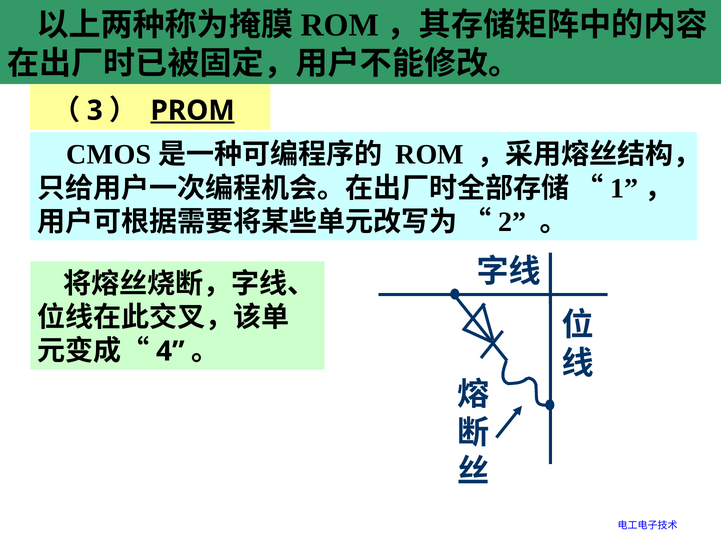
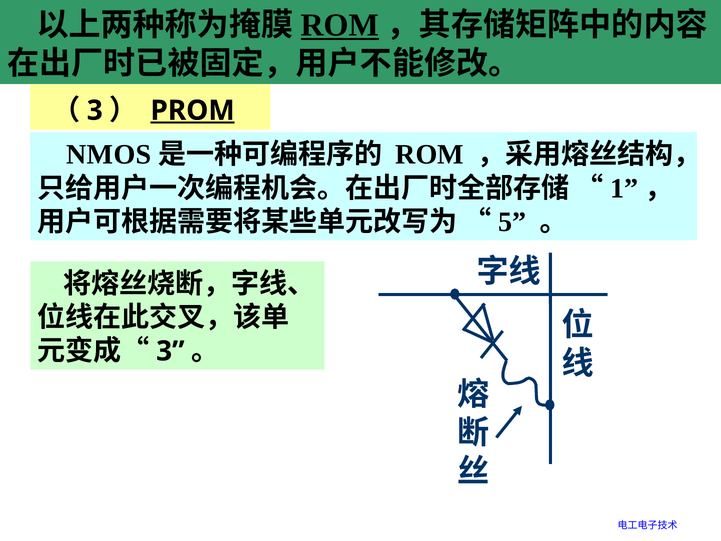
ROM at (340, 25) underline: none -> present
CMOS: CMOS -> NMOS
2: 2 -> 5
4 at (170, 351): 4 -> 3
